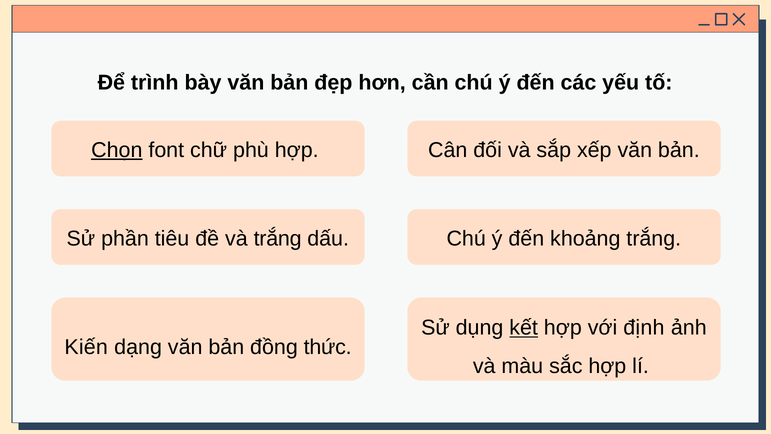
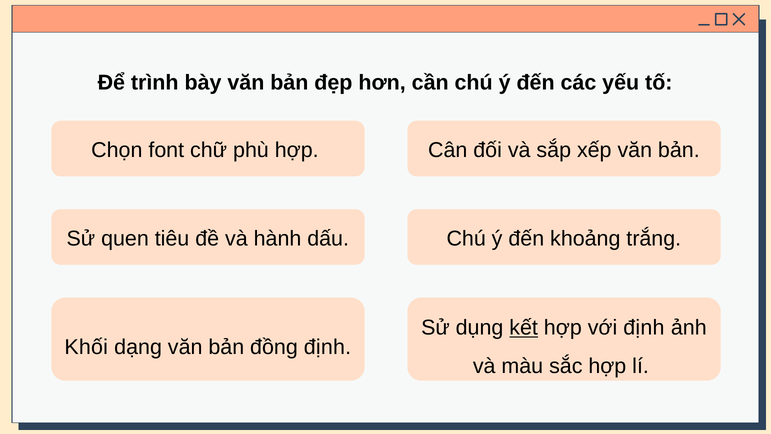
Chọn underline: present -> none
phần: phần -> quen
và trắng: trắng -> hành
Kiến: Kiến -> Khối
đồng thức: thức -> định
